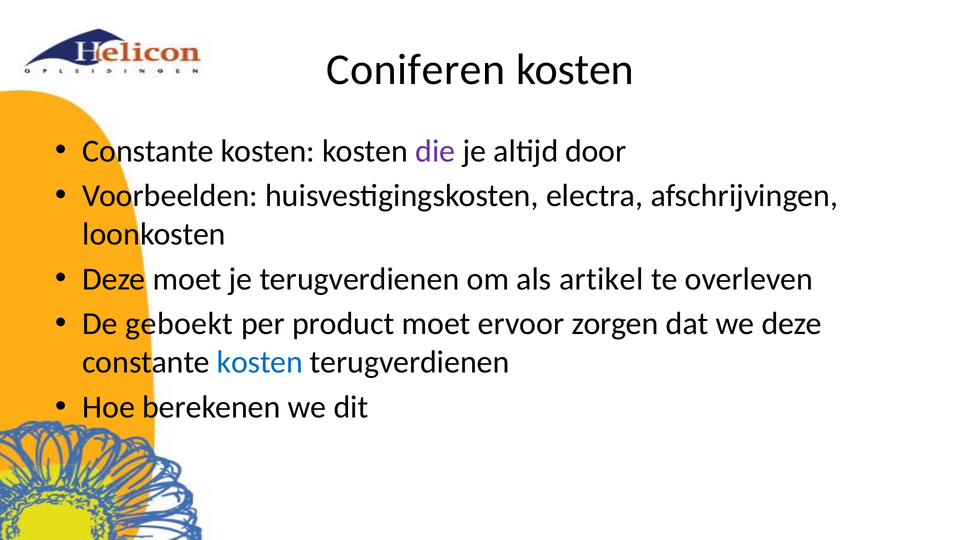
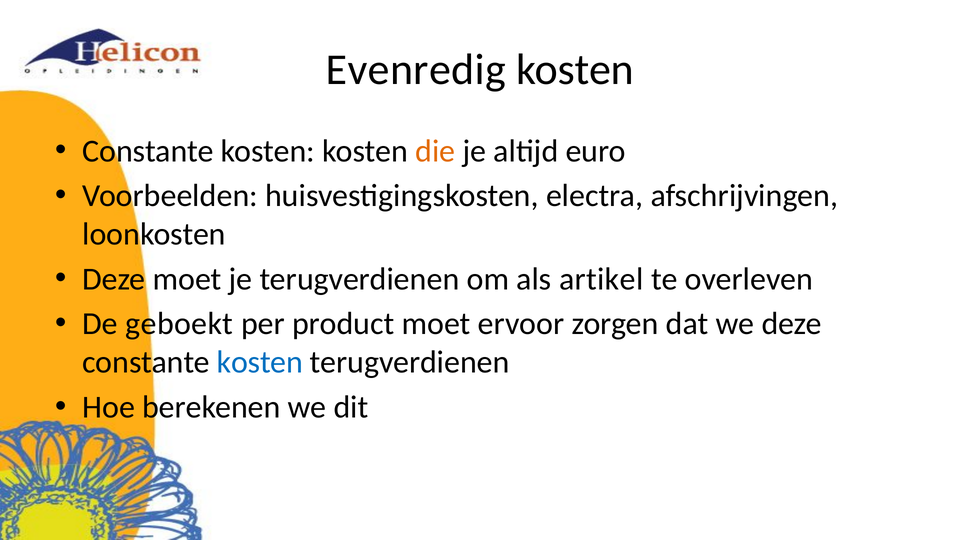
Coniferen: Coniferen -> Evenredig
die colour: purple -> orange
door: door -> euro
